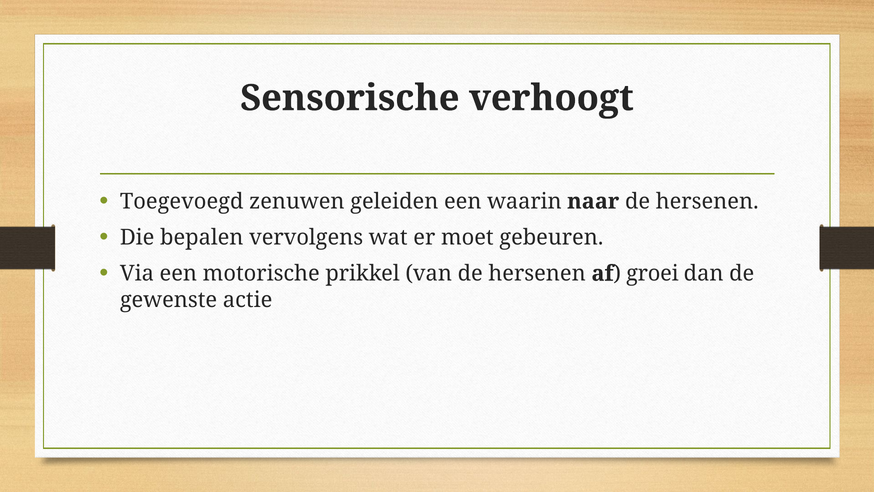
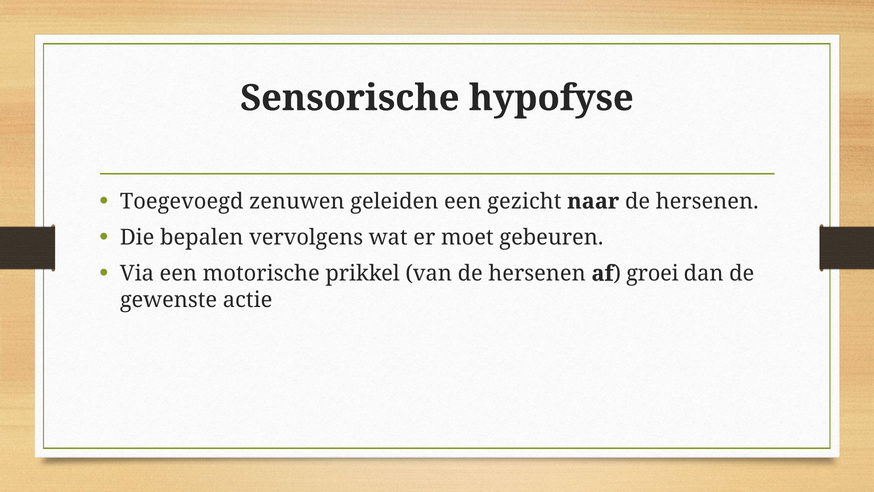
verhoogt: verhoogt -> hypofyse
waarin: waarin -> gezicht
